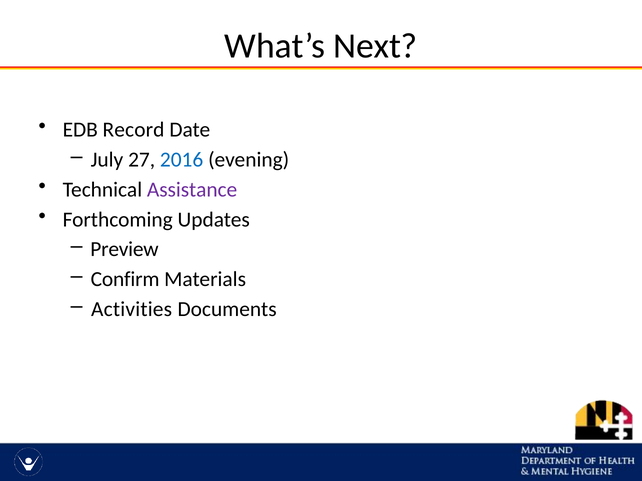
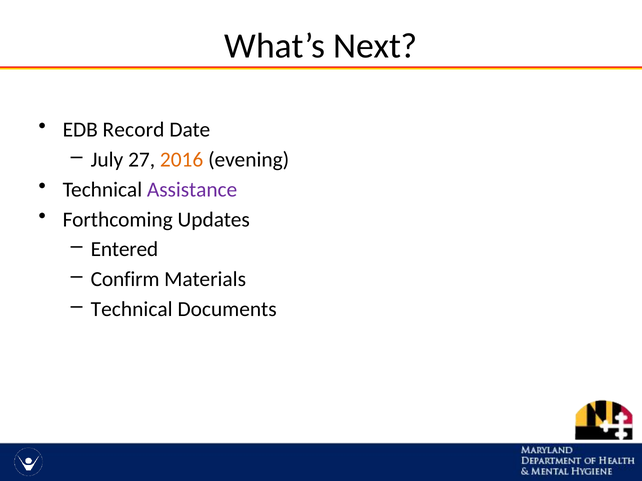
2016 colour: blue -> orange
Preview: Preview -> Entered
Activities at (132, 310): Activities -> Technical
